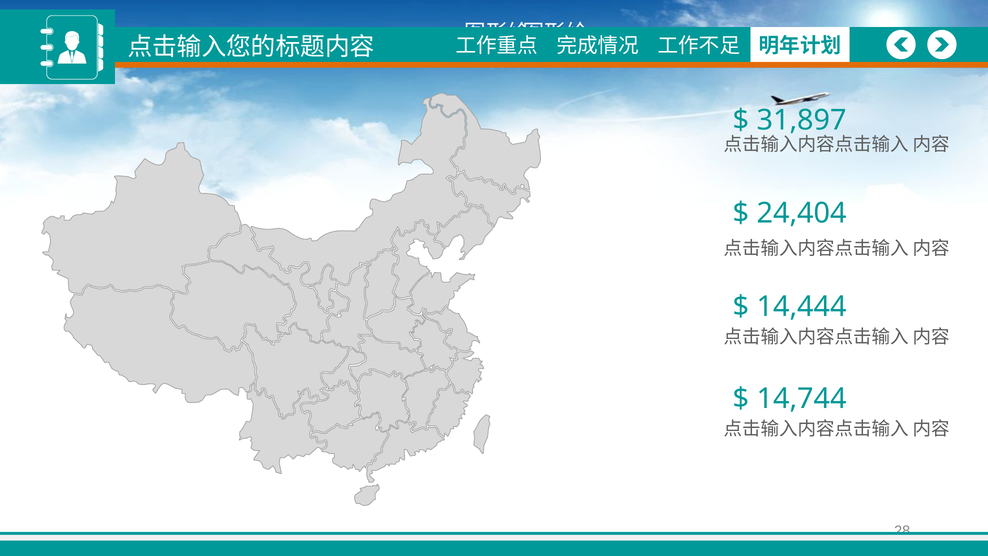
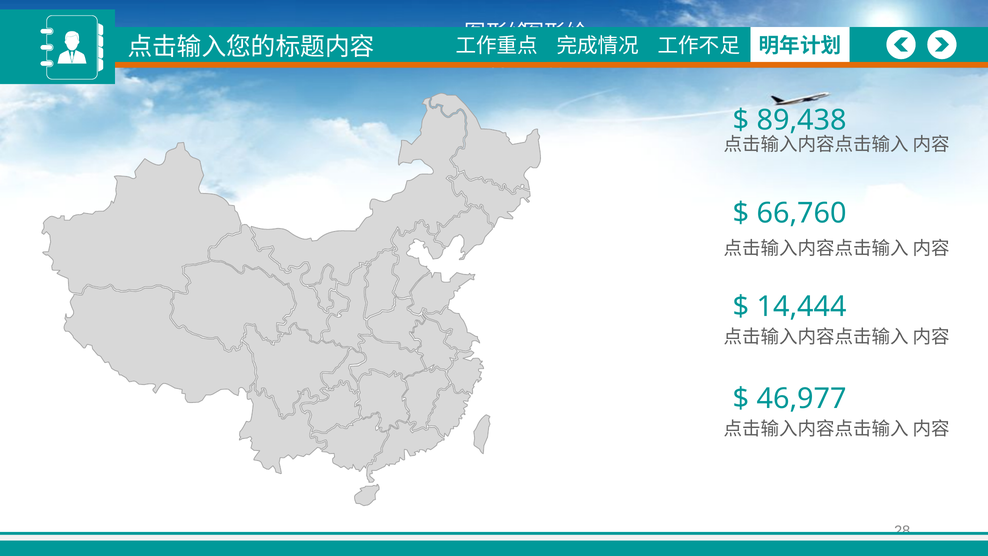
31,897: 31,897 -> 89,438
24,404: 24,404 -> 66,760
14,744: 14,744 -> 46,977
